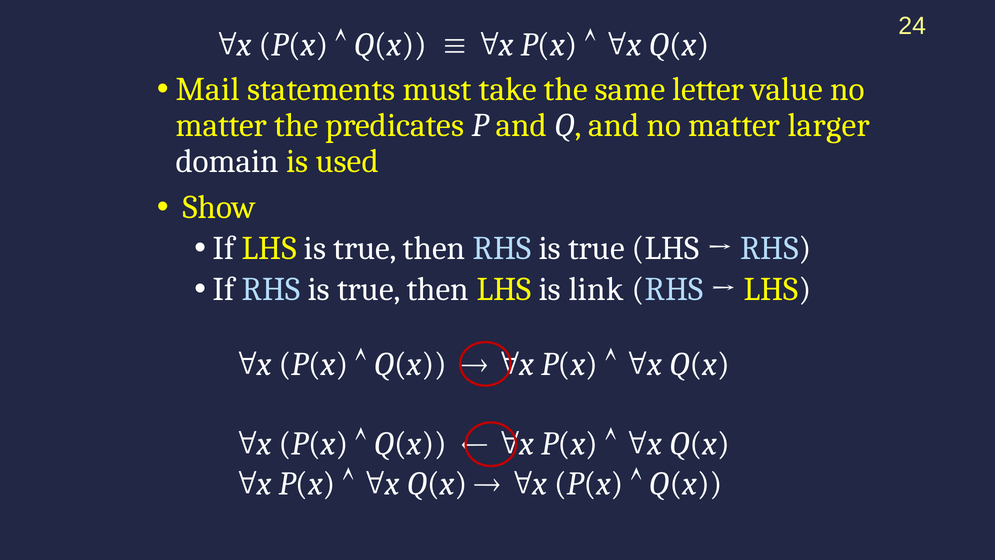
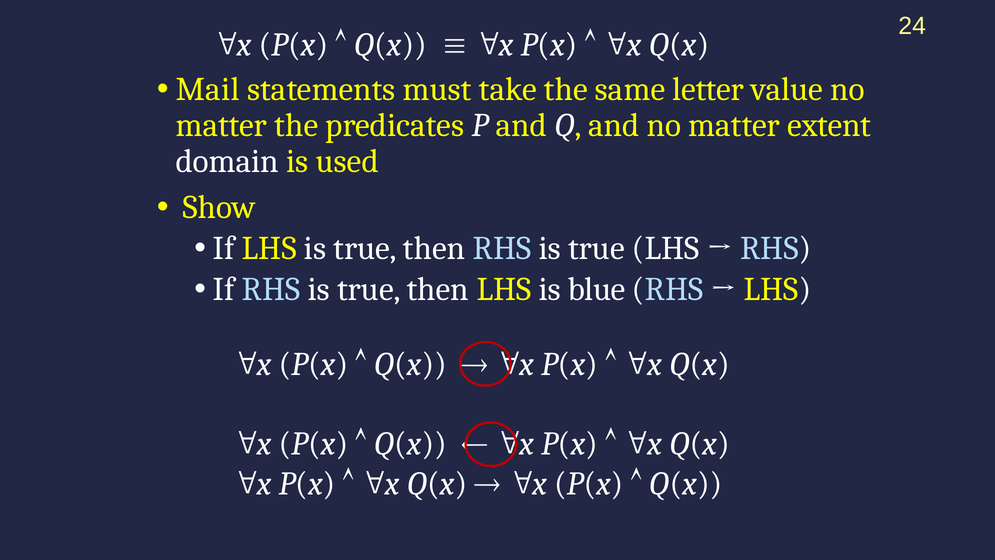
larger: larger -> extent
link: link -> blue
